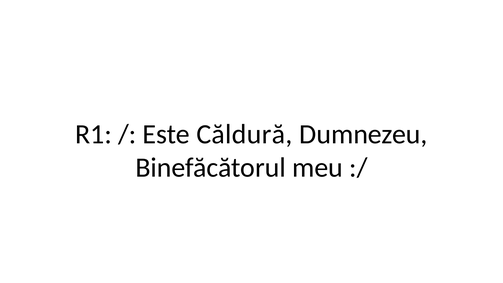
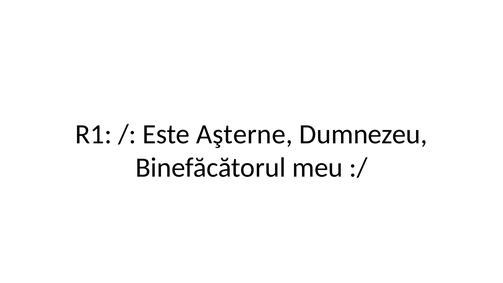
Căldură: Căldură -> Aşterne
